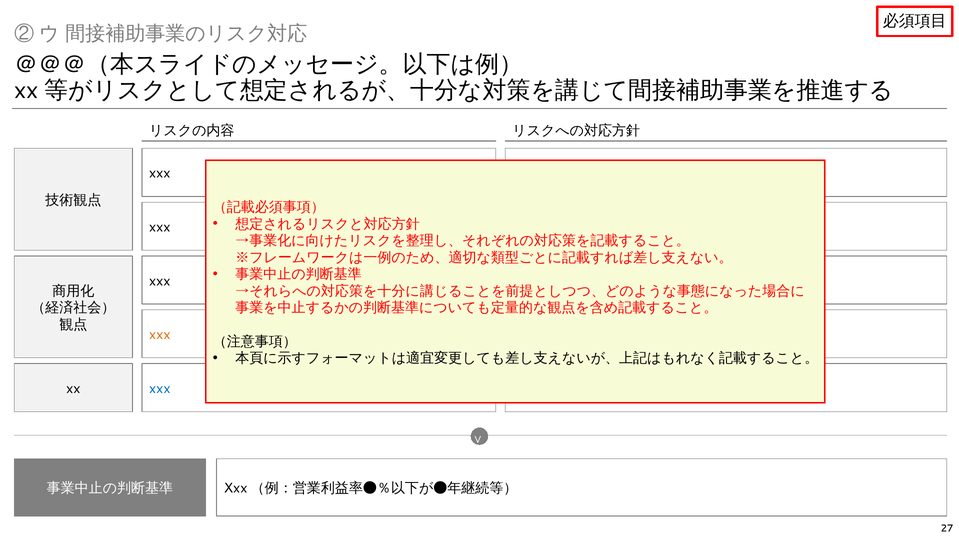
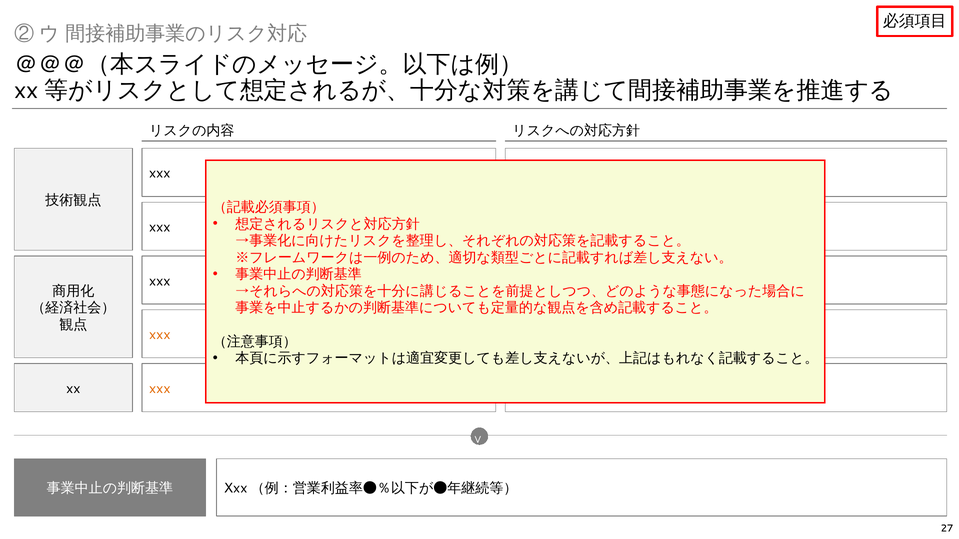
xxx at (160, 389) colour: blue -> orange
